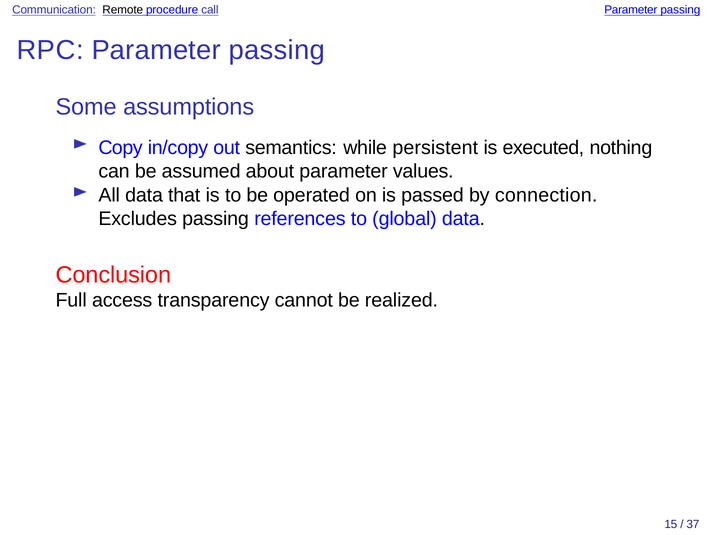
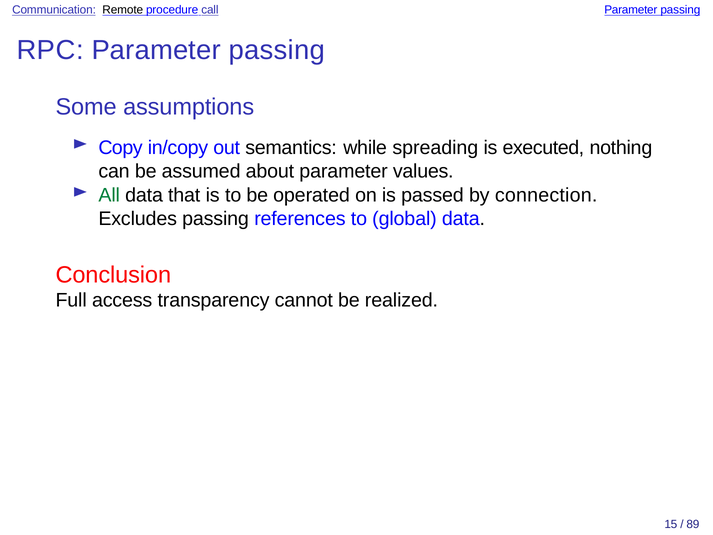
persistent: persistent -> spreading
All colour: black -> green
37: 37 -> 89
